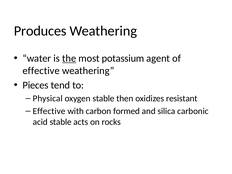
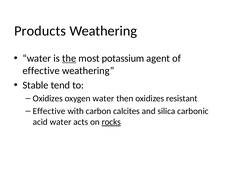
Produces: Produces -> Products
Pieces: Pieces -> Stable
Physical at (48, 98): Physical -> Oxidizes
oxygen stable: stable -> water
formed: formed -> calcites
acid stable: stable -> water
rocks underline: none -> present
